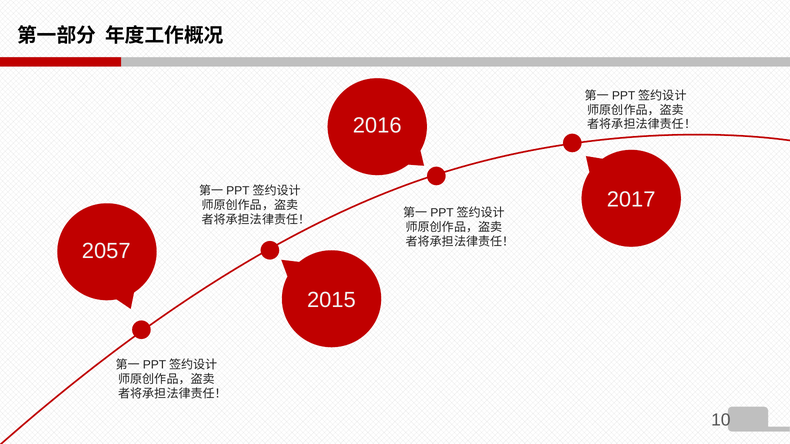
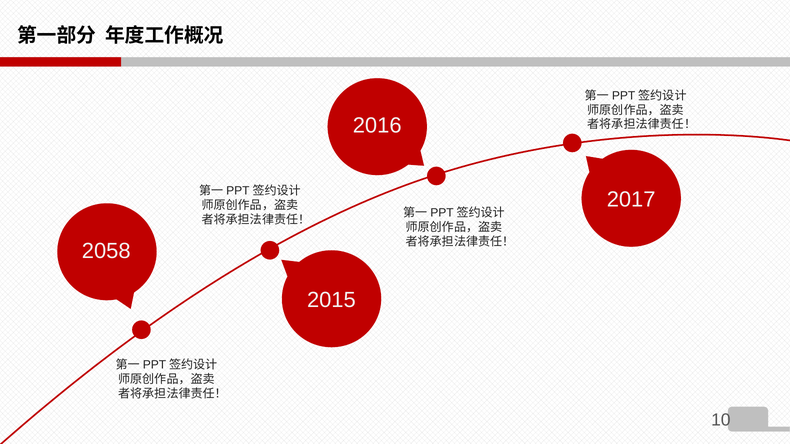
2057: 2057 -> 2058
